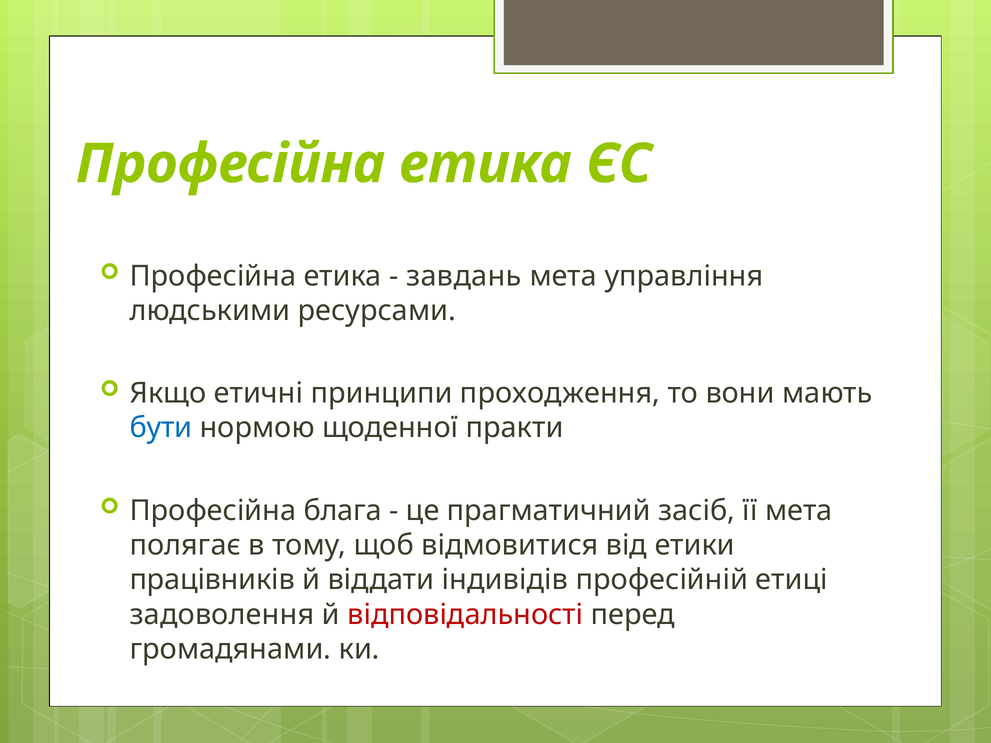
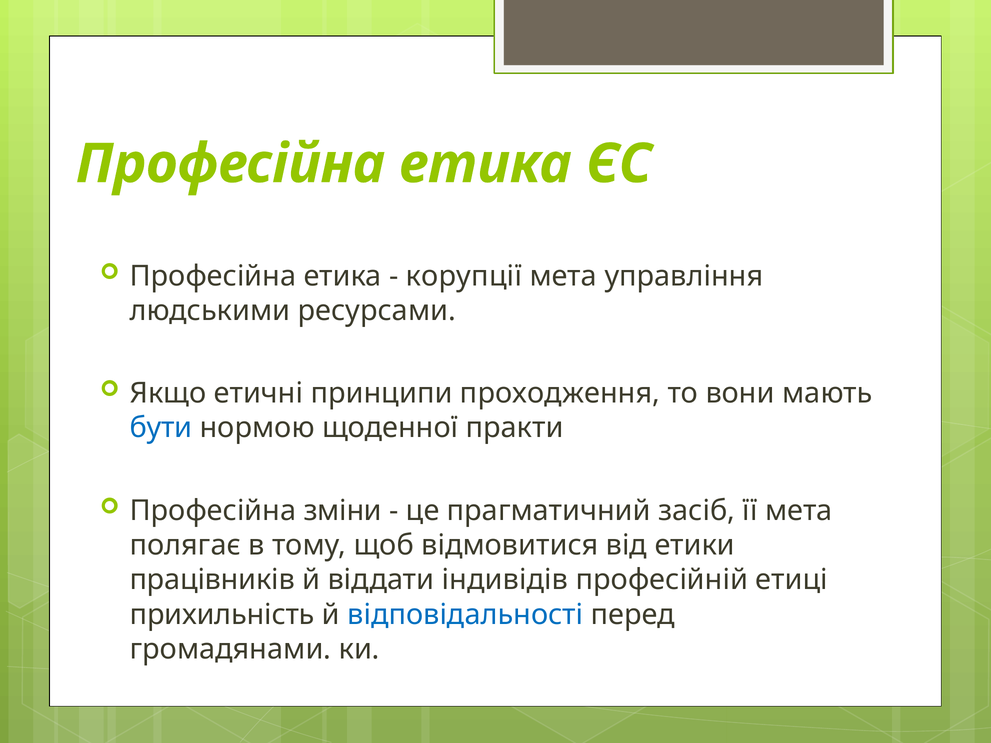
завдань: завдань -> корупції
блага: блага -> зміни
задоволення: задоволення -> прихильність
відповідальності colour: red -> blue
